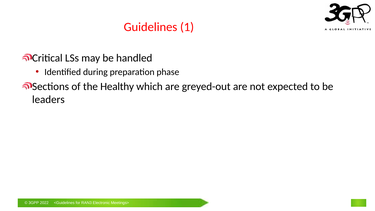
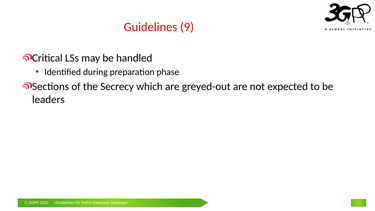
1: 1 -> 9
Healthy: Healthy -> Secrecy
